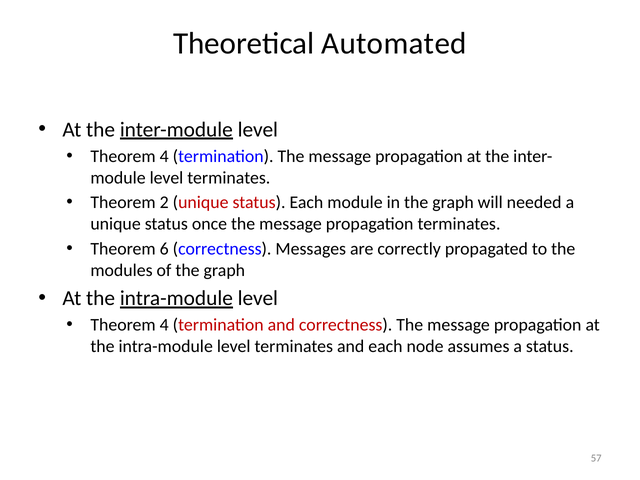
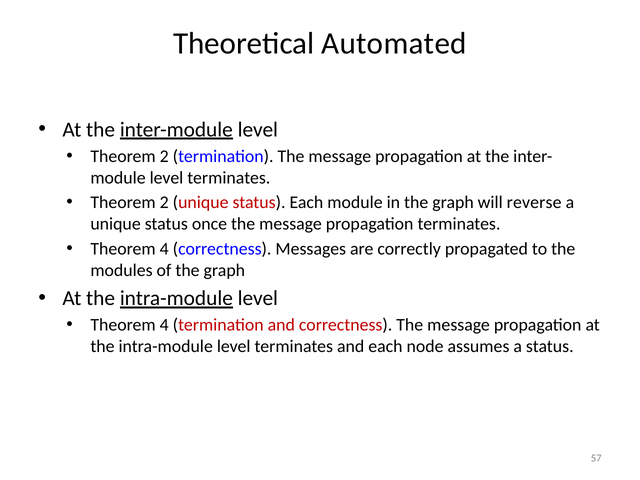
4 at (164, 156): 4 -> 2
needed: needed -> reverse
6 at (164, 249): 6 -> 4
